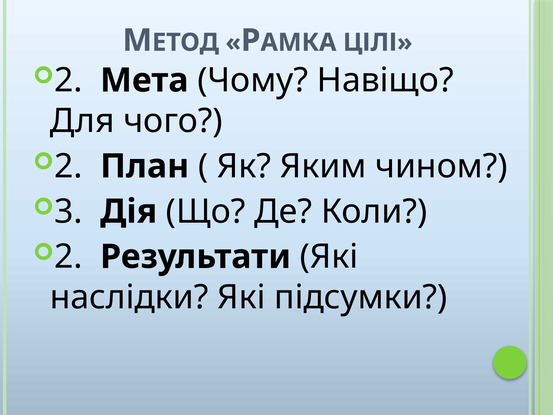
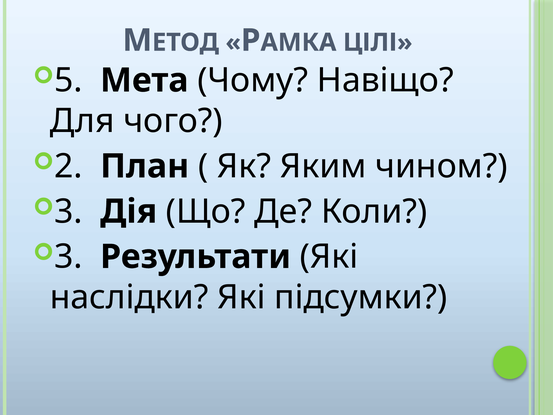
2 at (68, 80): 2 -> 5
2 at (68, 257): 2 -> 3
